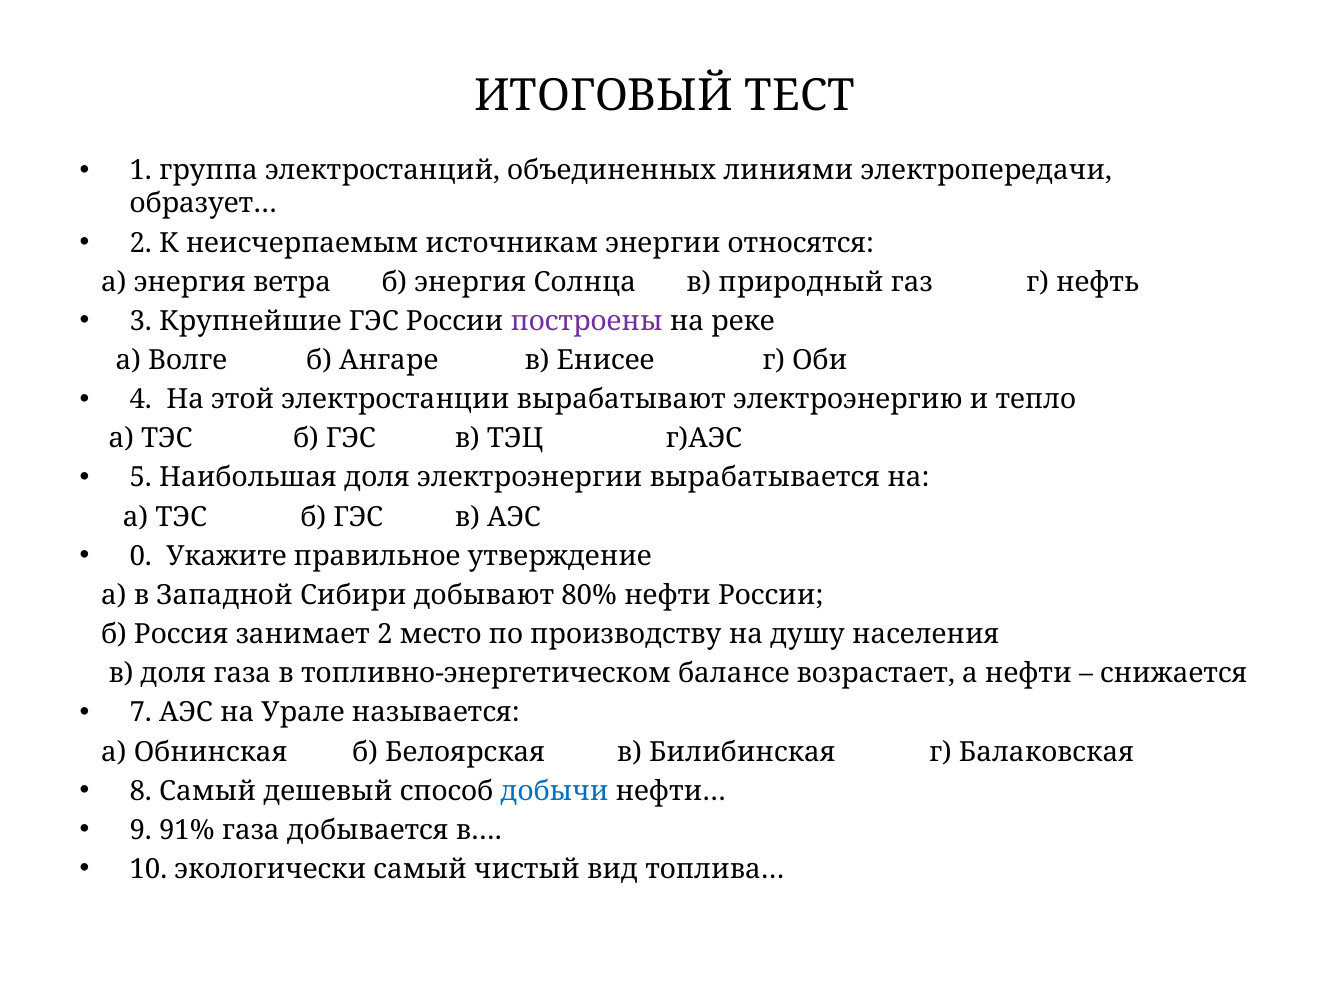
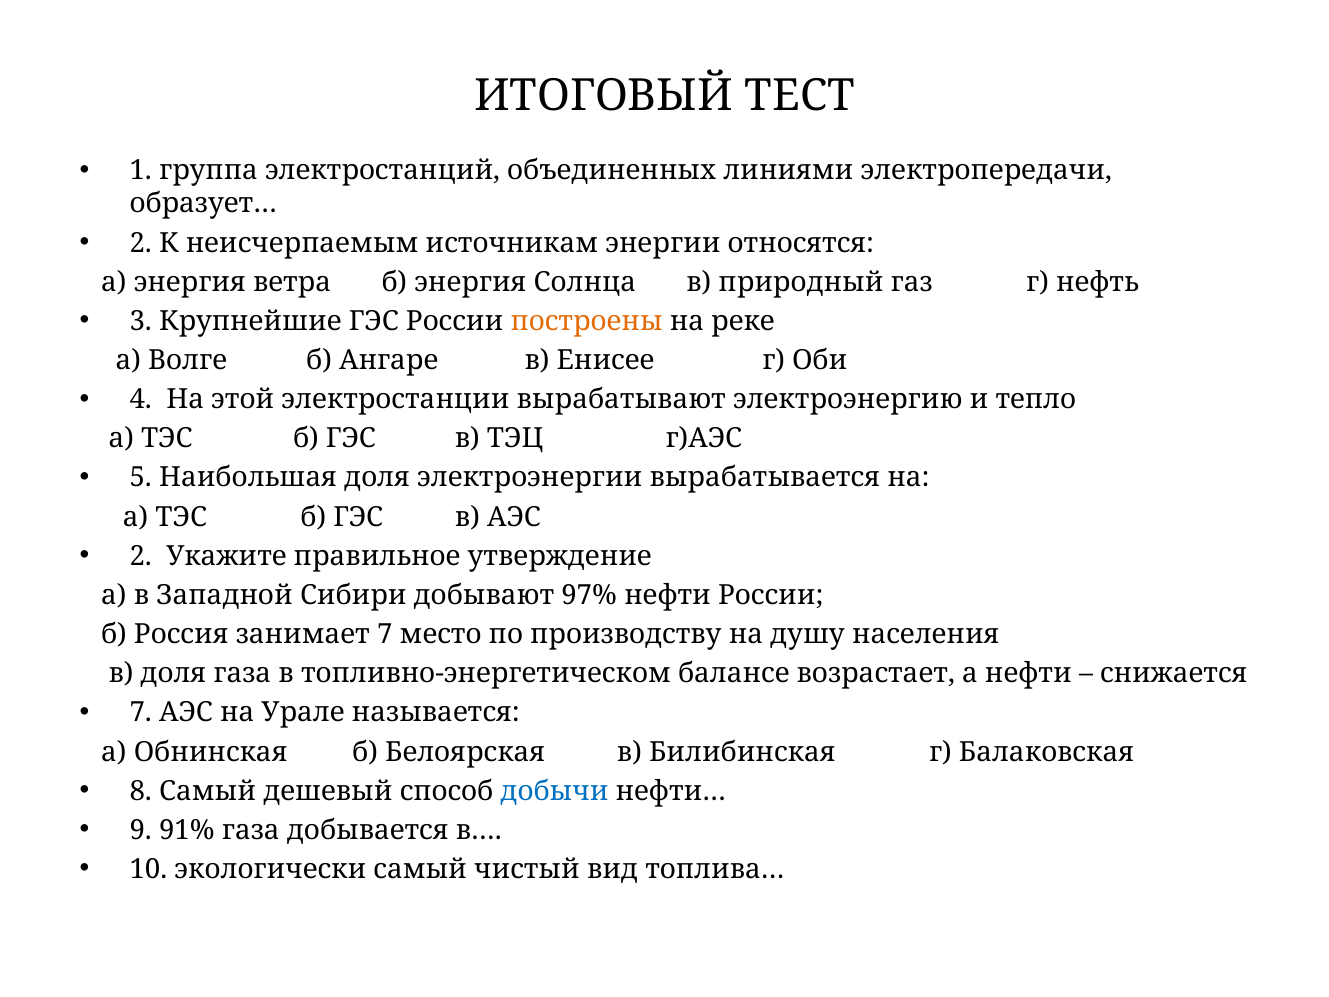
построены colour: purple -> orange
0 at (141, 556): 0 -> 2
80%: 80% -> 97%
занимает 2: 2 -> 7
